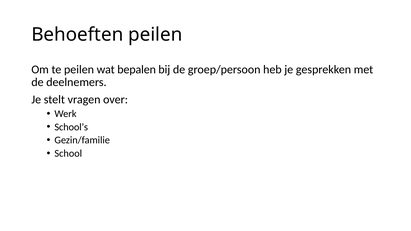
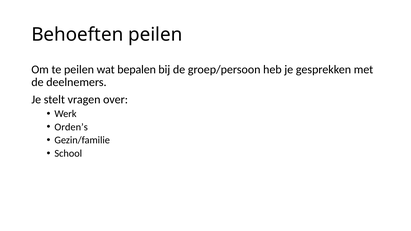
School’s: School’s -> Orden’s
